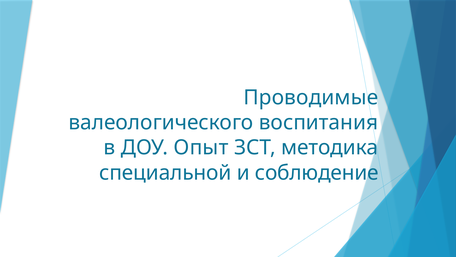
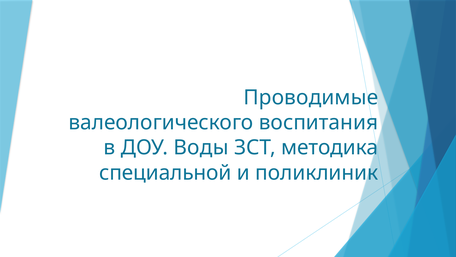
Опыт: Опыт -> Воды
соблюдение: соблюдение -> поликлиник
